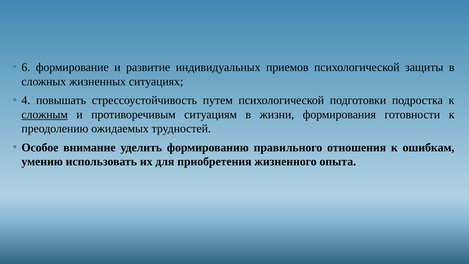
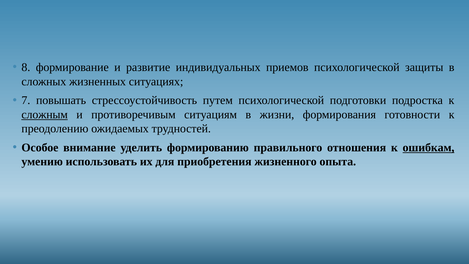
6: 6 -> 8
4: 4 -> 7
ошибкам underline: none -> present
